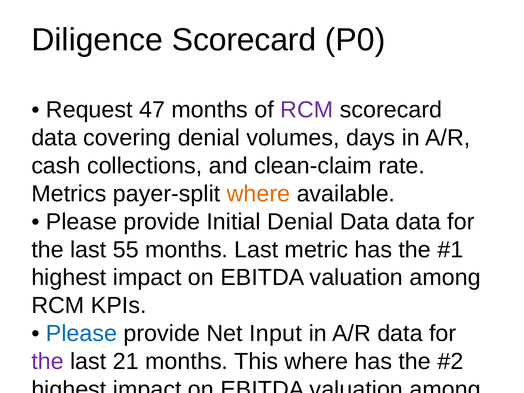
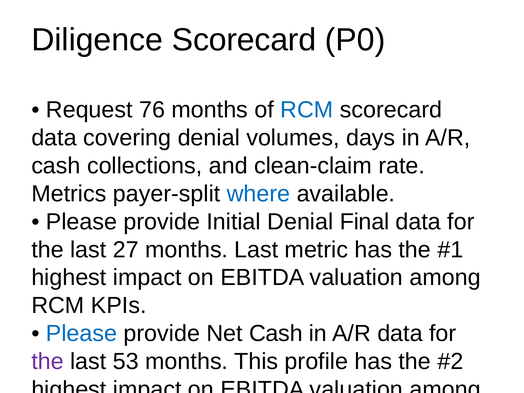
47: 47 -> 76
RCM at (307, 110) colour: purple -> blue
where at (258, 194) colour: orange -> blue
Denial Data: Data -> Final
55: 55 -> 27
Net Input: Input -> Cash
21: 21 -> 53
This where: where -> profile
